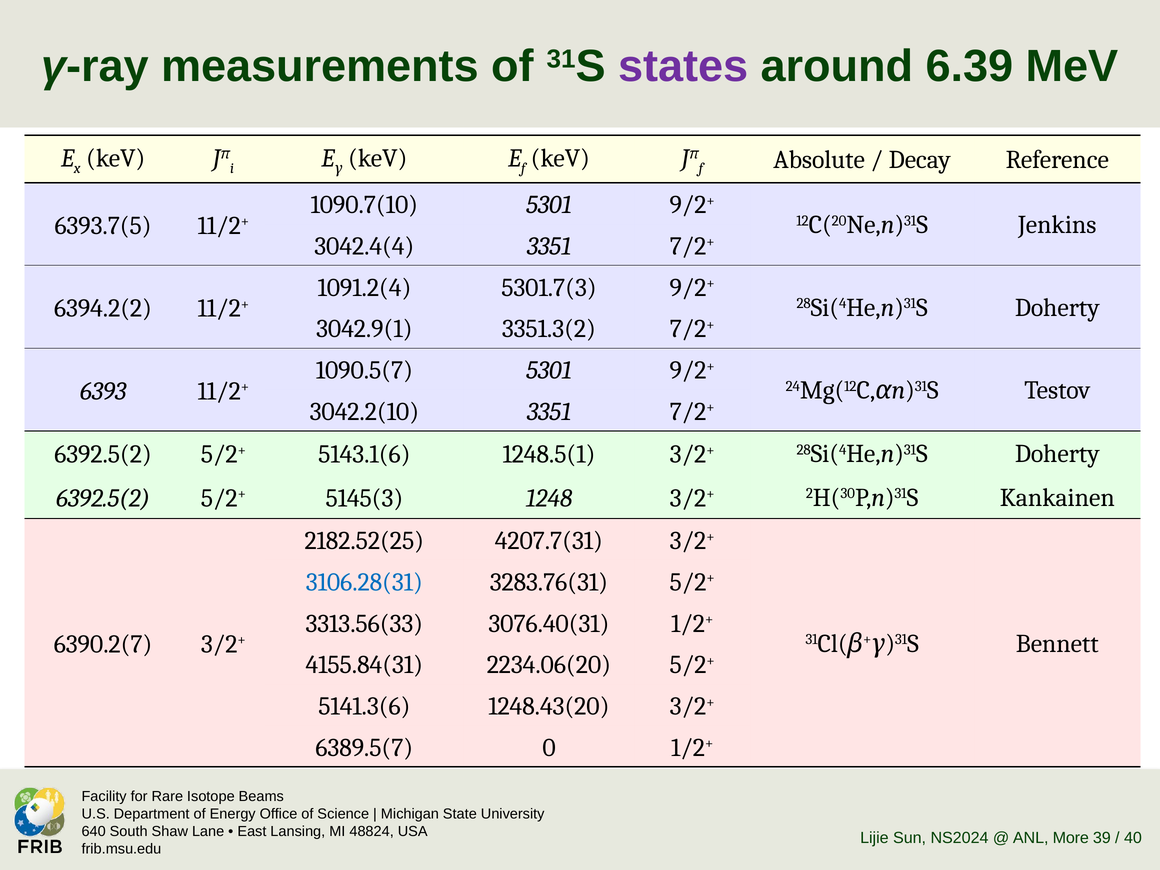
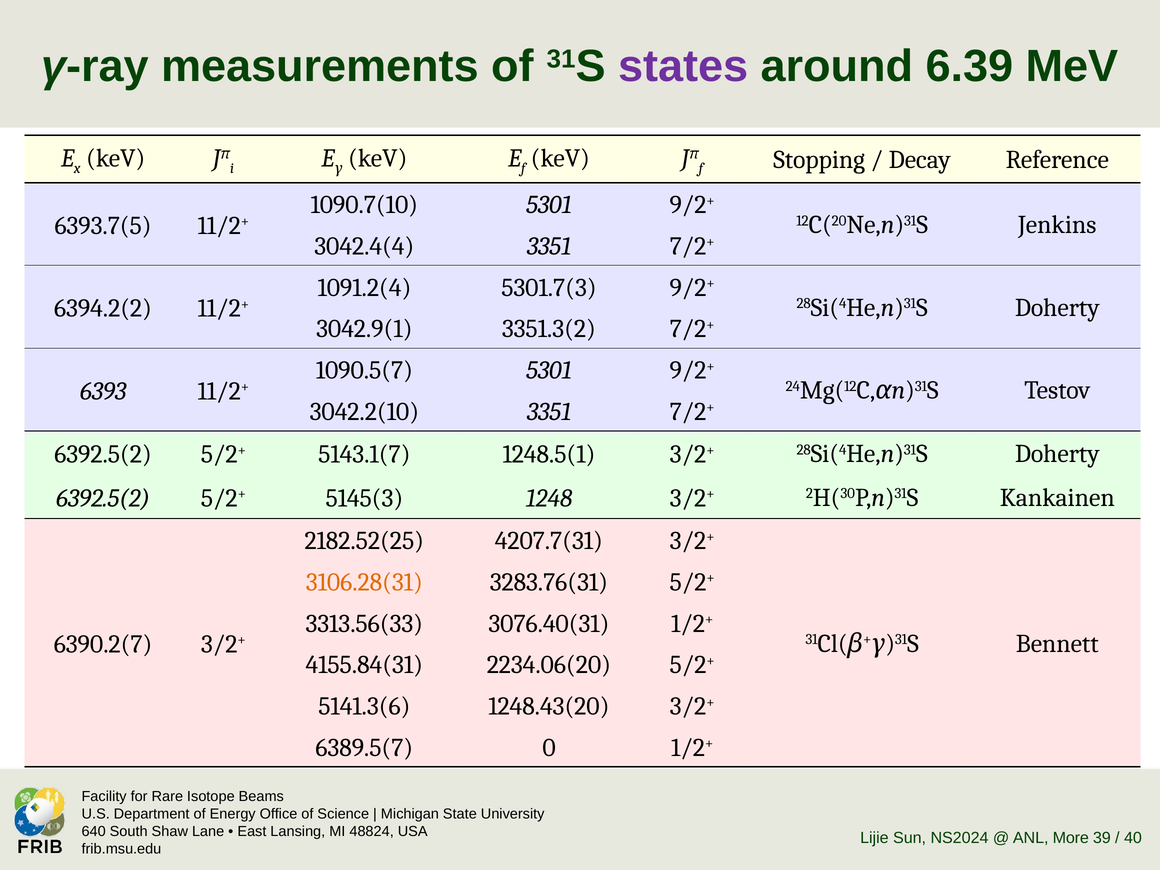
Absolute: Absolute -> Stopping
5143.1(6: 5143.1(6 -> 5143.1(7
3106.28(31 colour: blue -> orange
